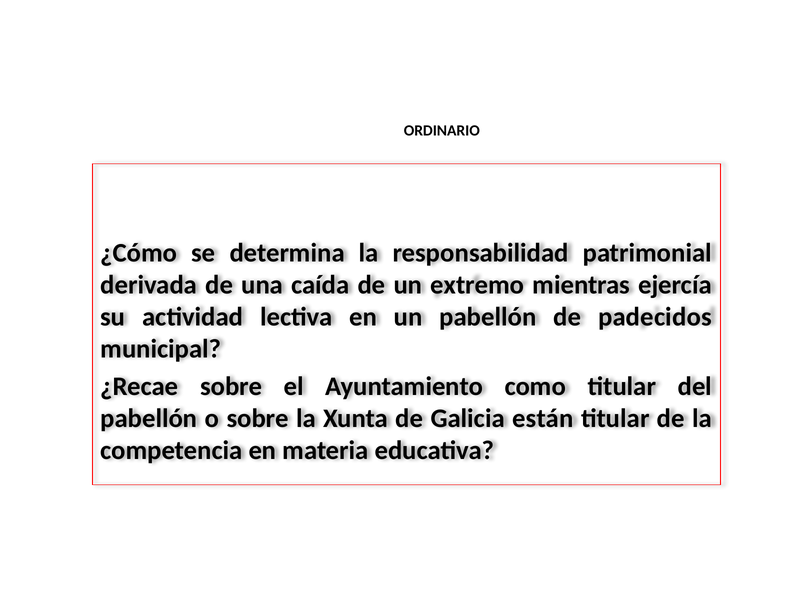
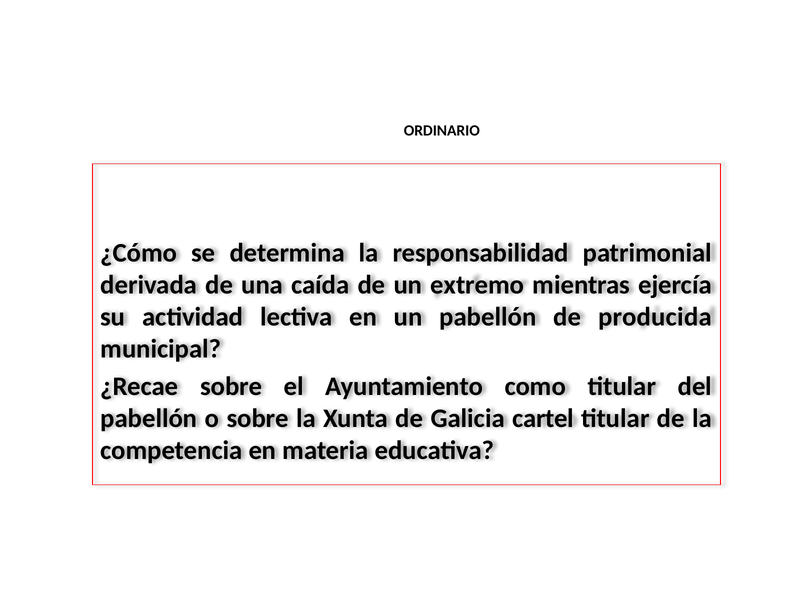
padecidos: padecidos -> producida
están: están -> cartel
